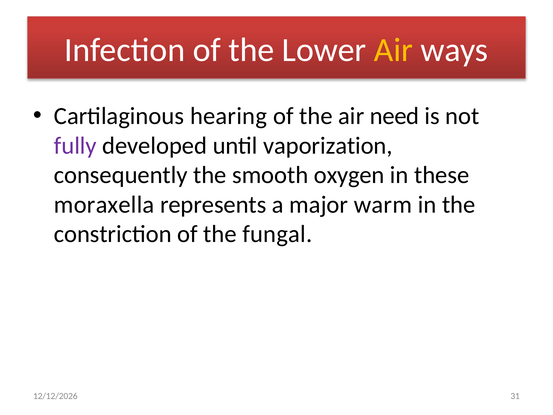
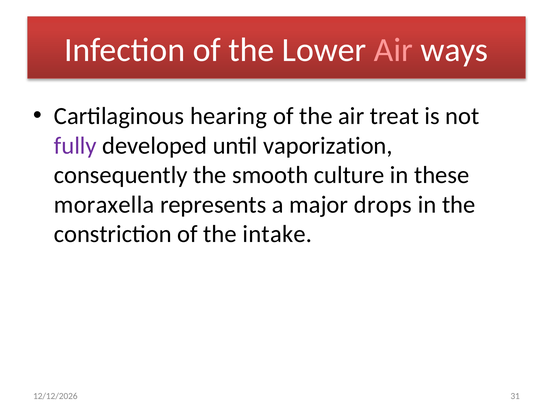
Air at (394, 50) colour: yellow -> pink
need: need -> treat
oxygen: oxygen -> culture
warm: warm -> drops
fungal: fungal -> intake
